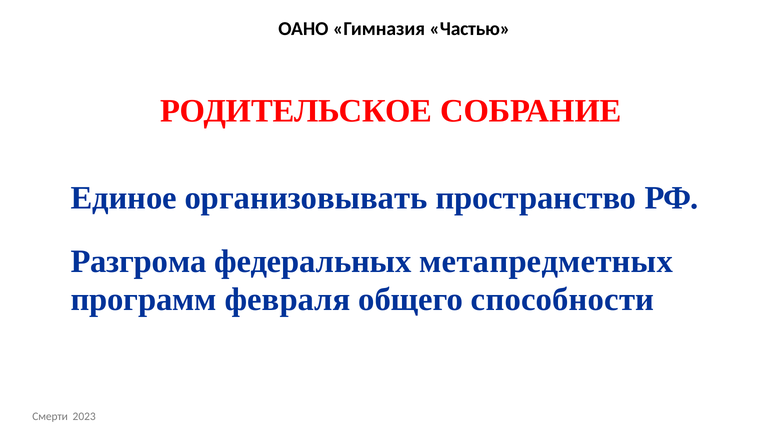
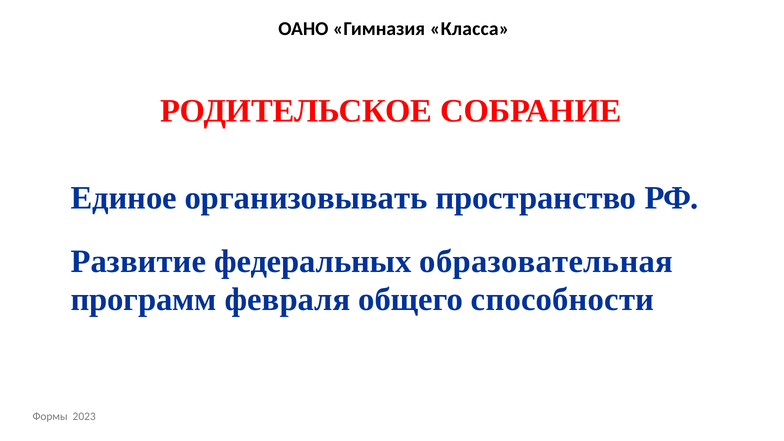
Частью: Частью -> Класса
Разгрома: Разгрома -> Развитие
метапредметных: метапредметных -> образовательная
Смерти: Смерти -> Формы
